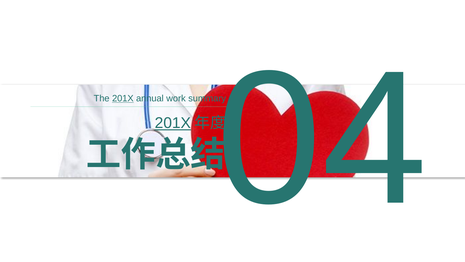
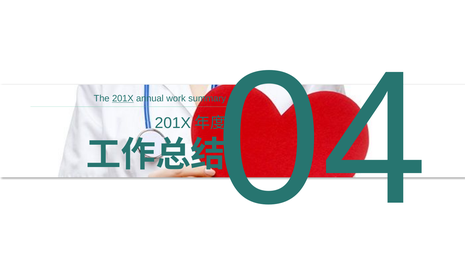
201X at (173, 123) underline: present -> none
